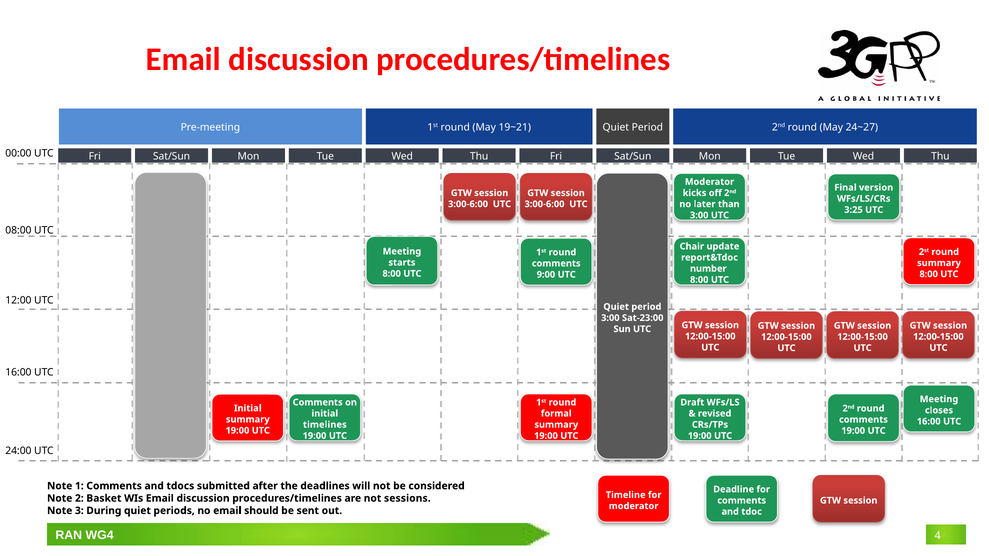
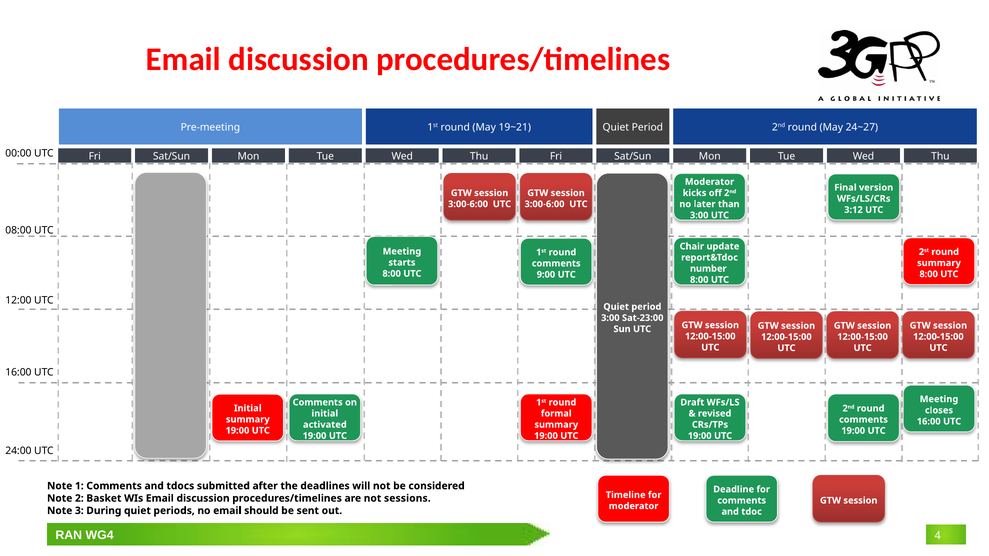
3:25: 3:25 -> 3:12
timelines: timelines -> activated
